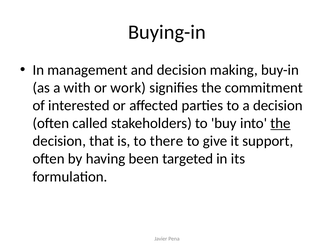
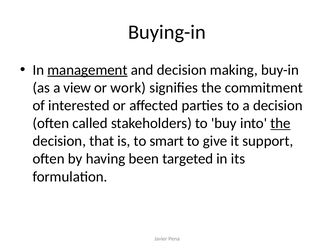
management underline: none -> present
with: with -> view
there: there -> smart
